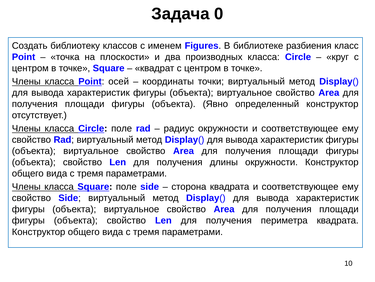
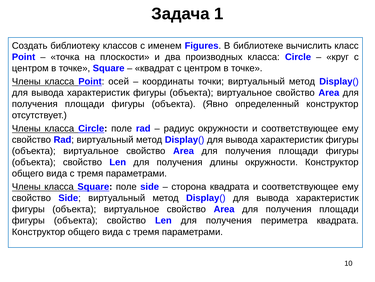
0: 0 -> 1
разбиения: разбиения -> вычислить
